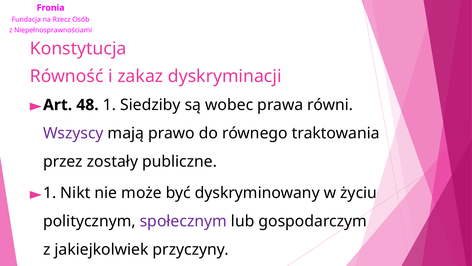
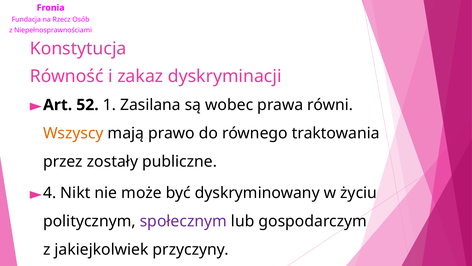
48: 48 -> 52
Siedziby: Siedziby -> Zasilana
Wszyscy colour: purple -> orange
1 at (50, 193): 1 -> 4
